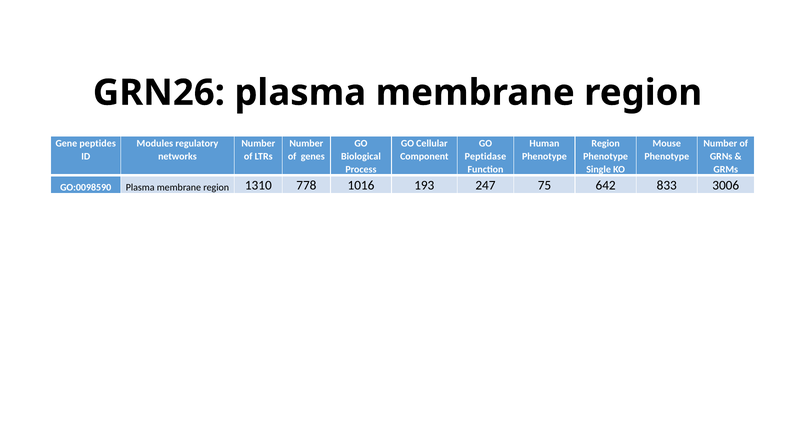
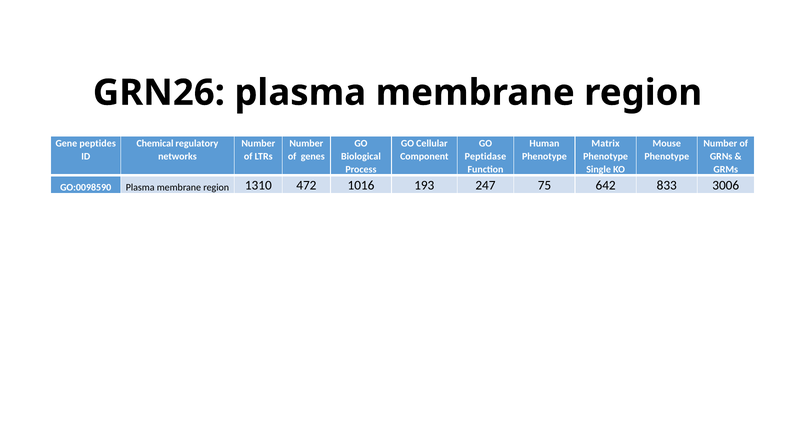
Modules: Modules -> Chemical
Region at (606, 143): Region -> Matrix
778: 778 -> 472
